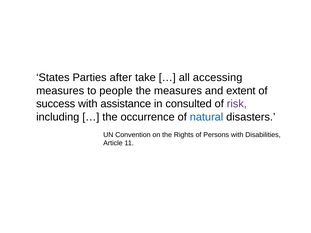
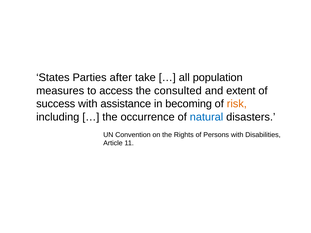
accessing: accessing -> population
people: people -> access
the measures: measures -> consulted
consulted: consulted -> becoming
risk colour: purple -> orange
